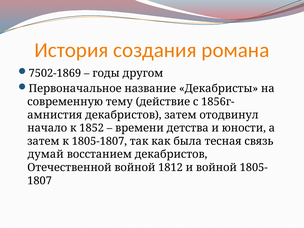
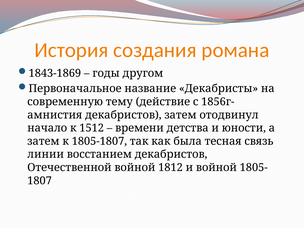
7502-1869: 7502-1869 -> 1843-1869
1852: 1852 -> 1512
думай: думай -> линии
